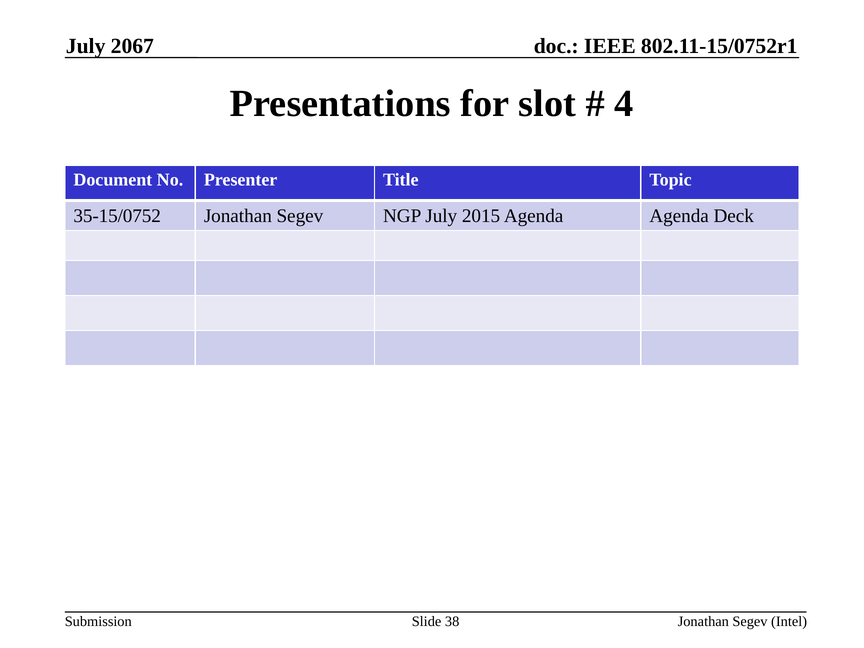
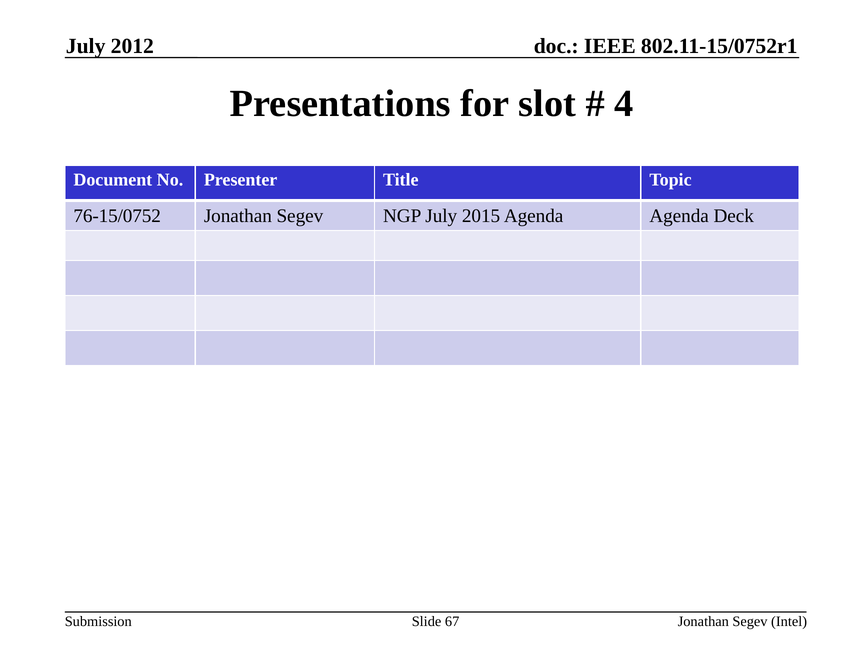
2067: 2067 -> 2012
35-15/0752: 35-15/0752 -> 76-15/0752
38: 38 -> 67
